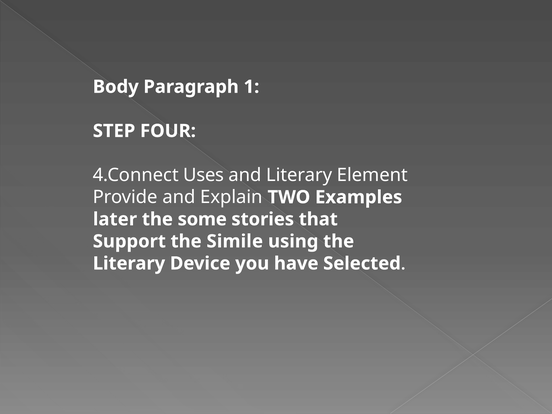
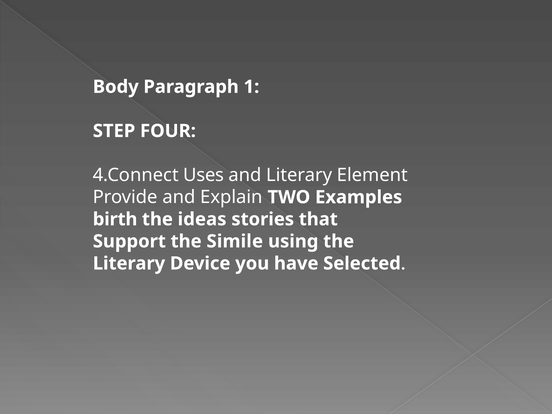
later: later -> birth
some: some -> ideas
